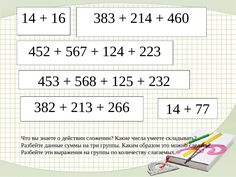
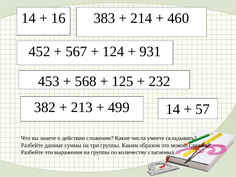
223: 223 -> 931
266: 266 -> 499
77: 77 -> 57
